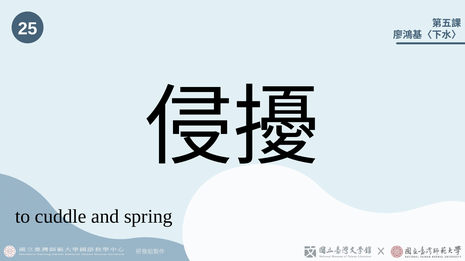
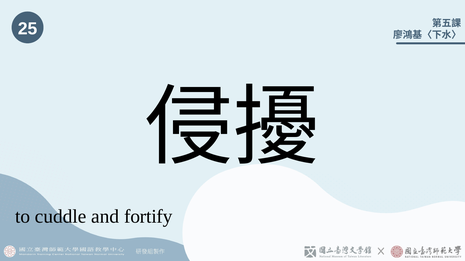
spring: spring -> fortify
